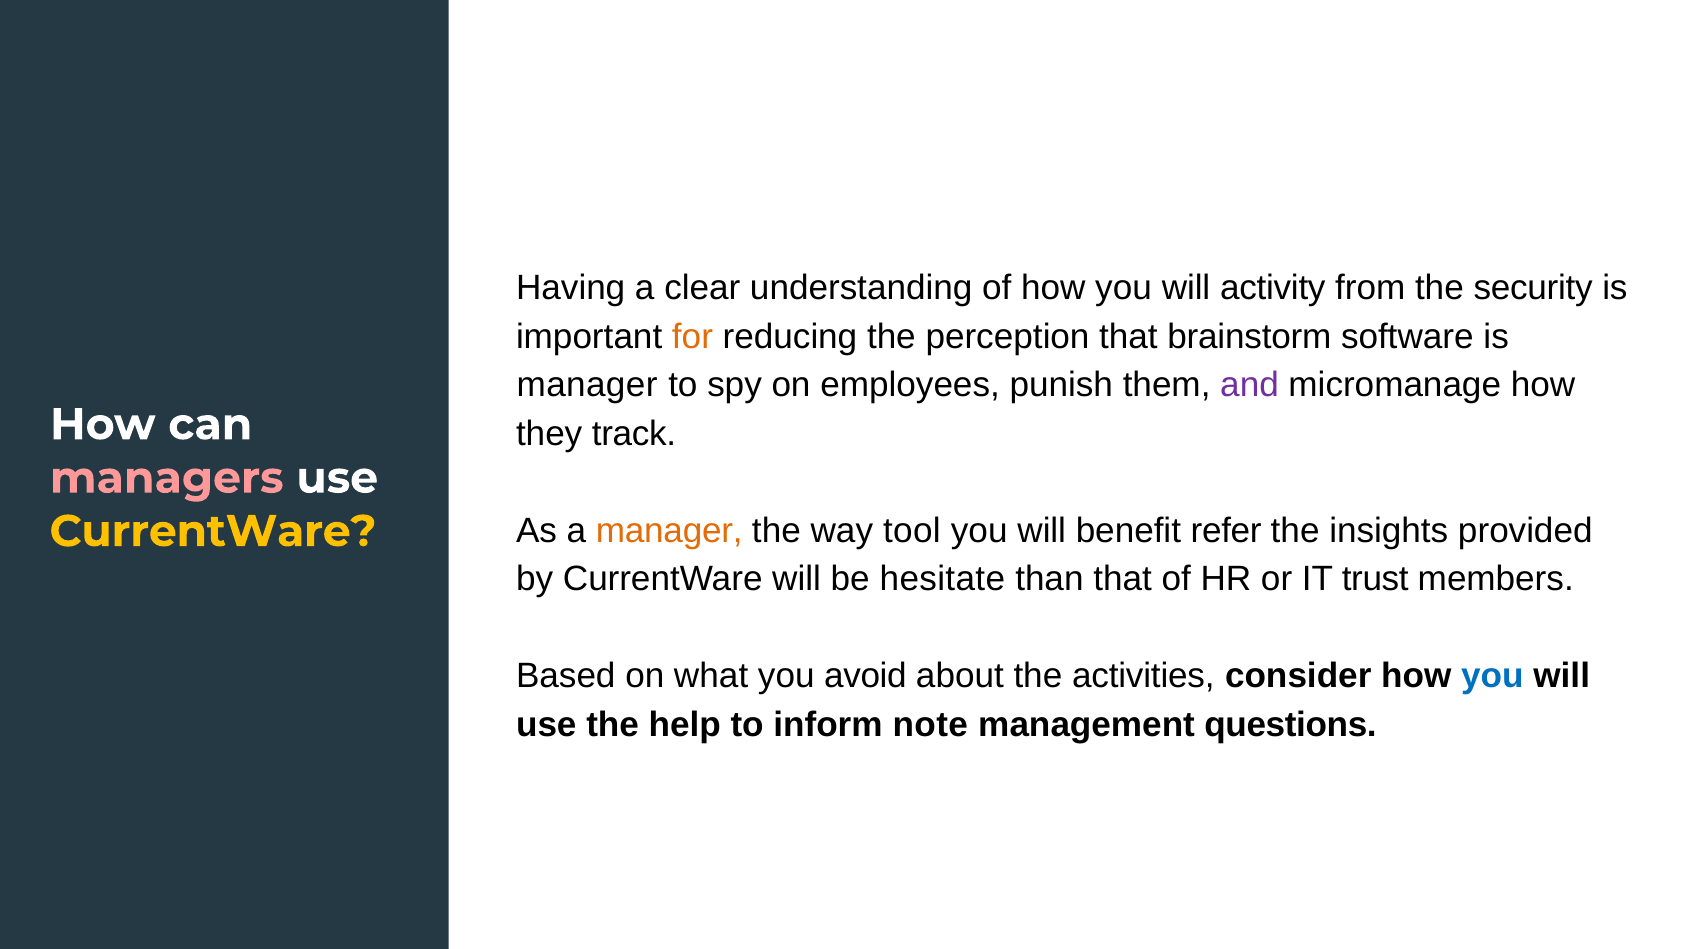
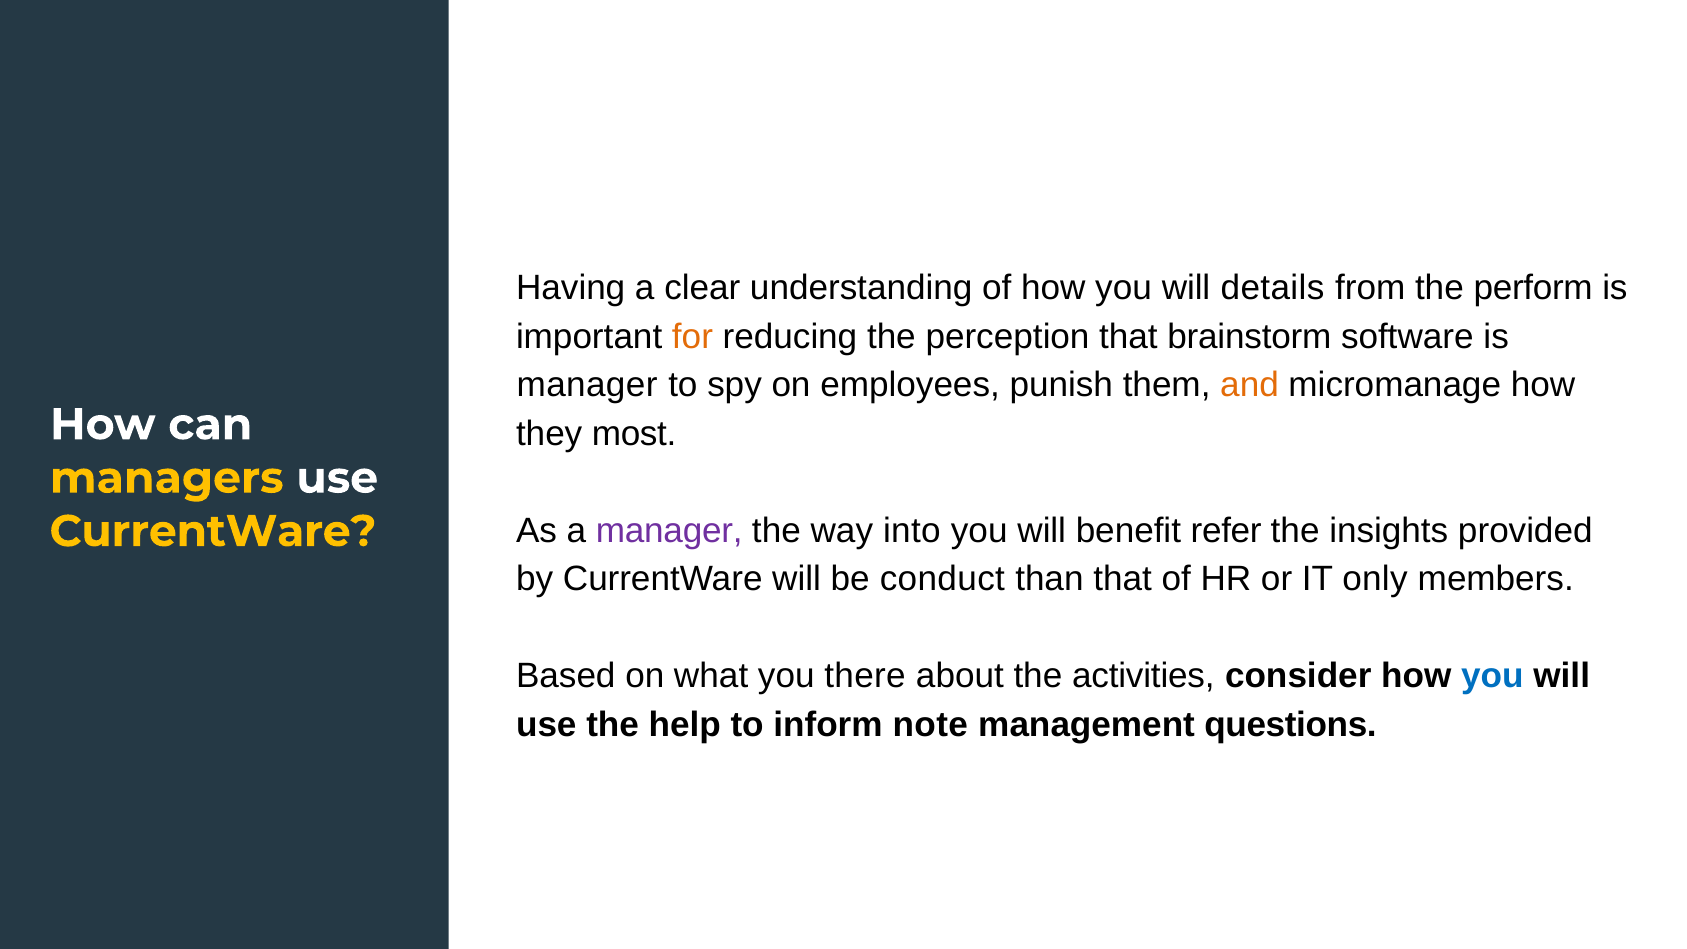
activity: activity -> details
security: security -> perform
and colour: purple -> orange
track: track -> most
managers colour: pink -> yellow
manager at (669, 531) colour: orange -> purple
tool: tool -> into
hesitate: hesitate -> conduct
trust: trust -> only
avoid: avoid -> there
